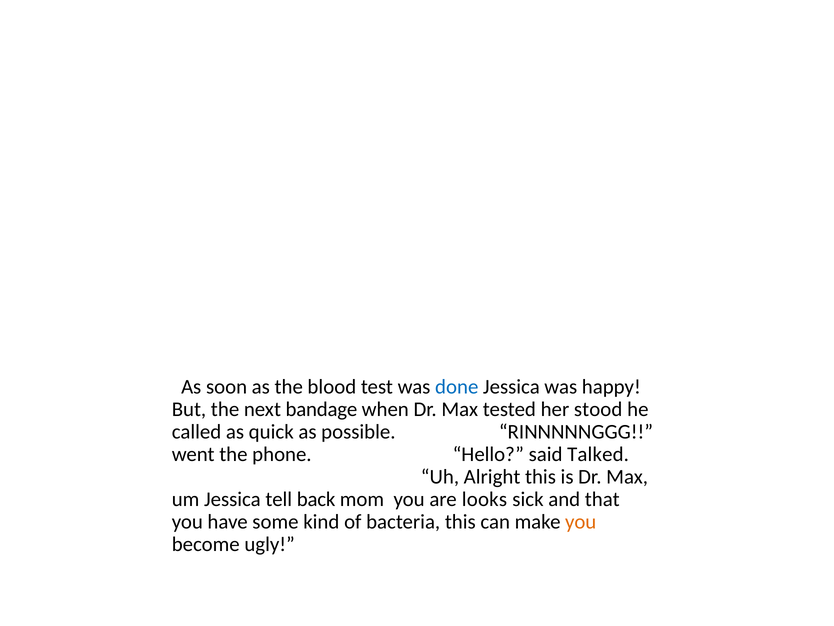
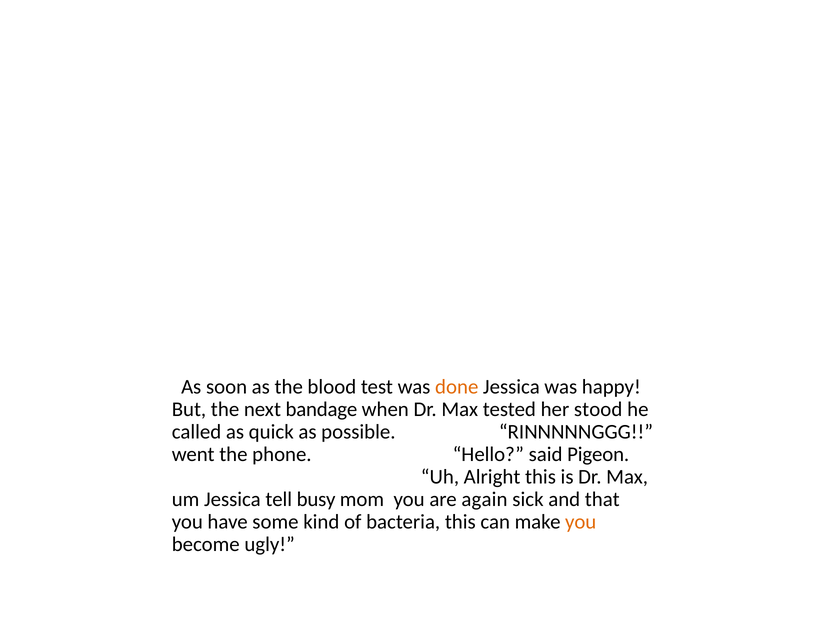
done colour: blue -> orange
Talked: Talked -> Pigeon
back: back -> busy
looks: looks -> again
